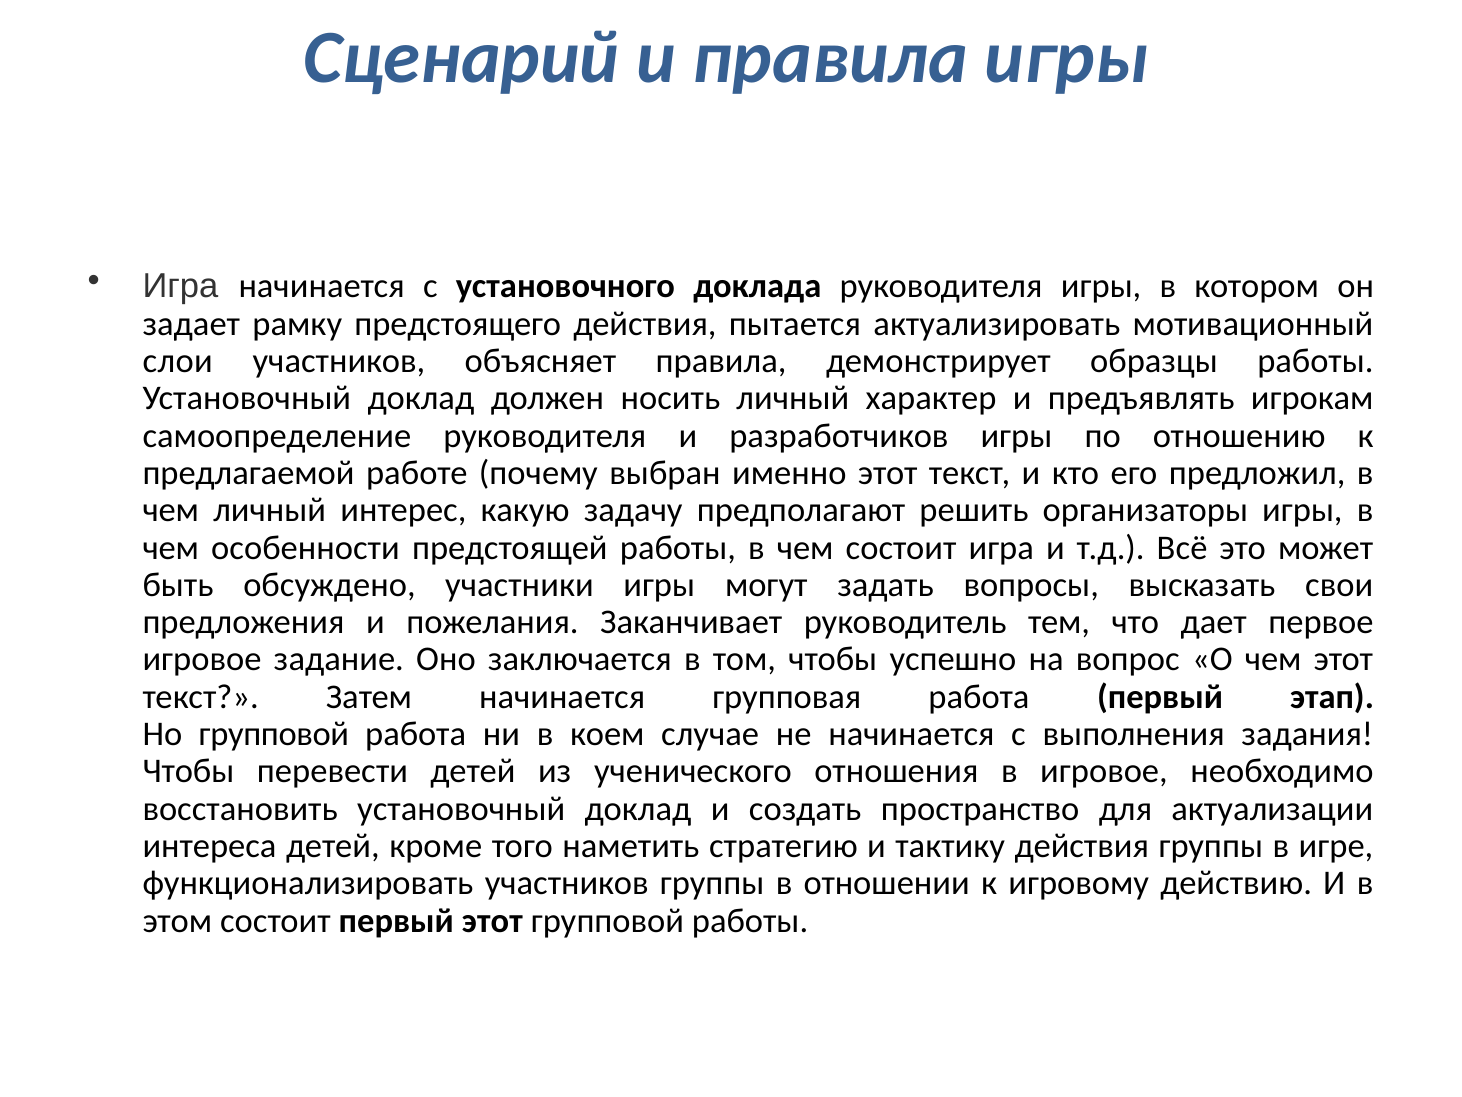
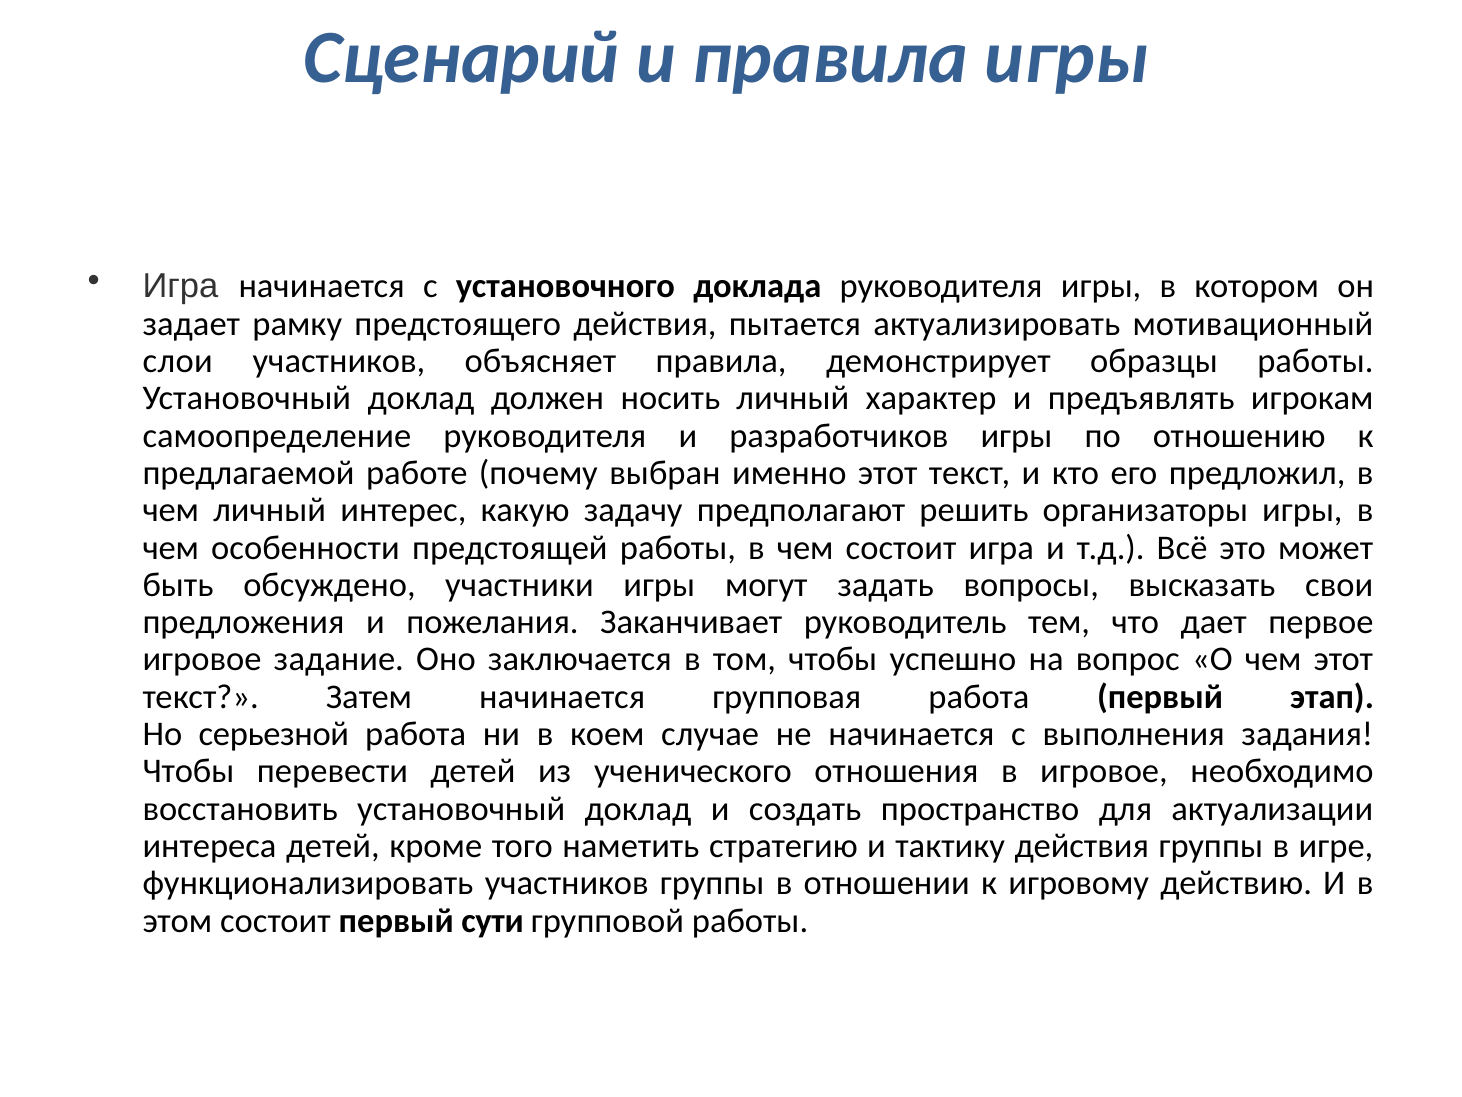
Но групповой: групповой -> серьезной
первый этот: этот -> сути
